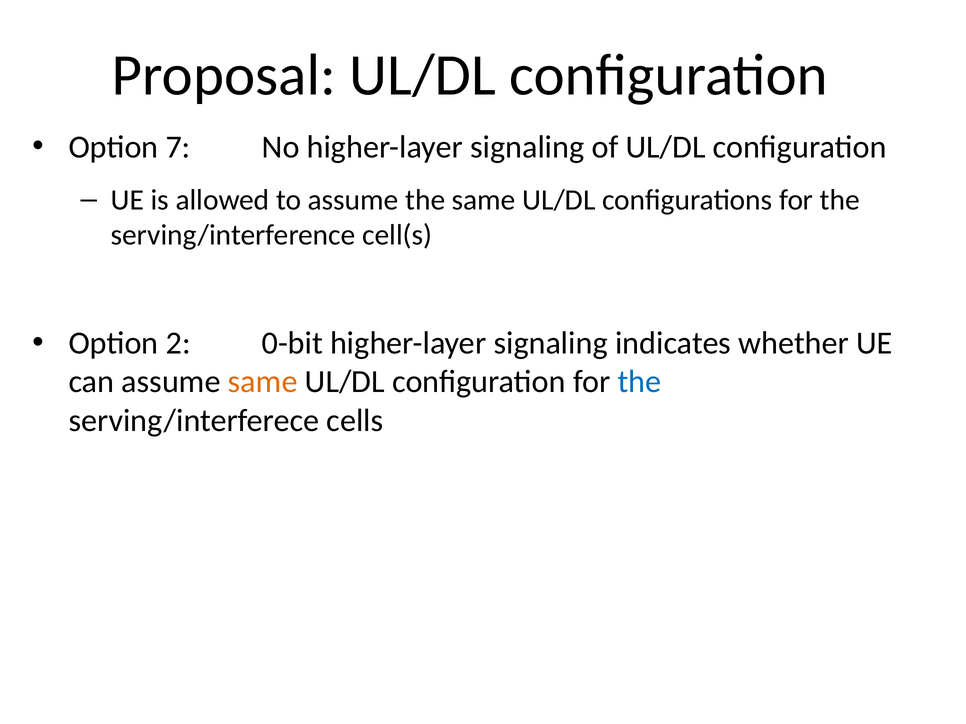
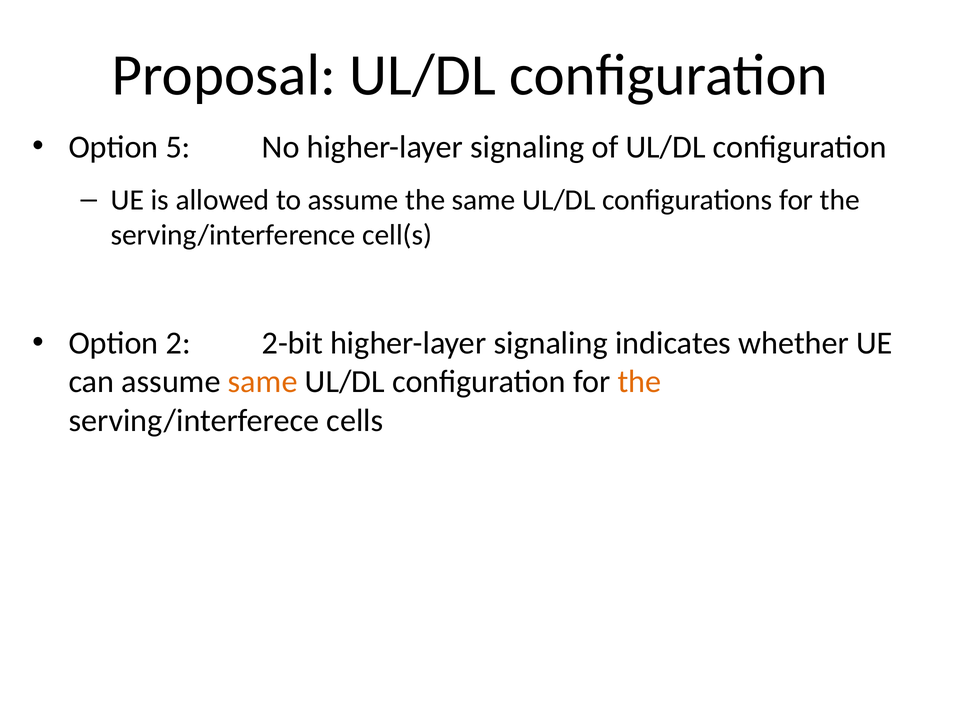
7: 7 -> 5
0-bit: 0-bit -> 2-bit
the at (639, 382) colour: blue -> orange
